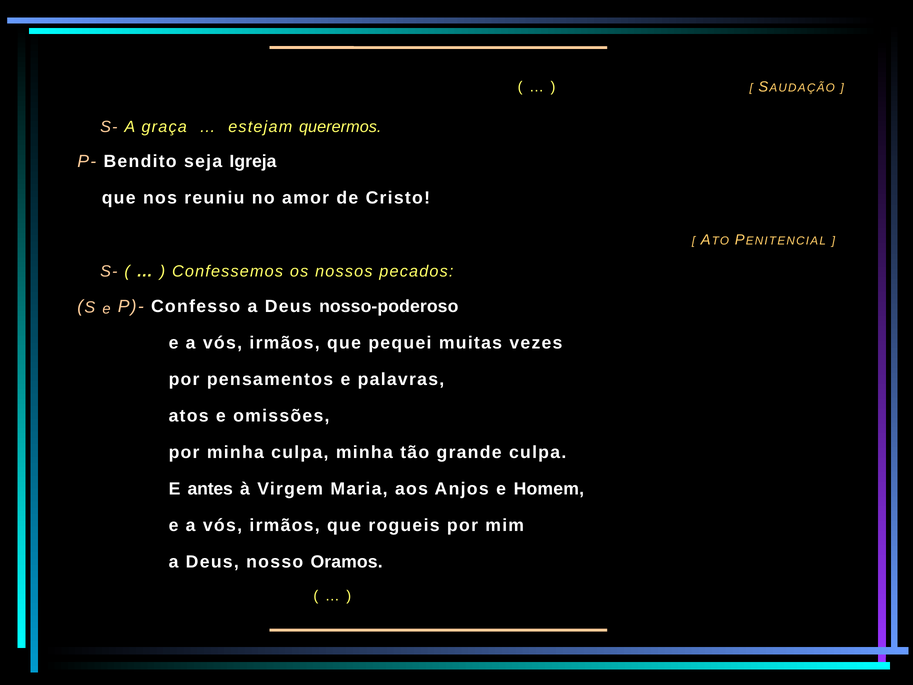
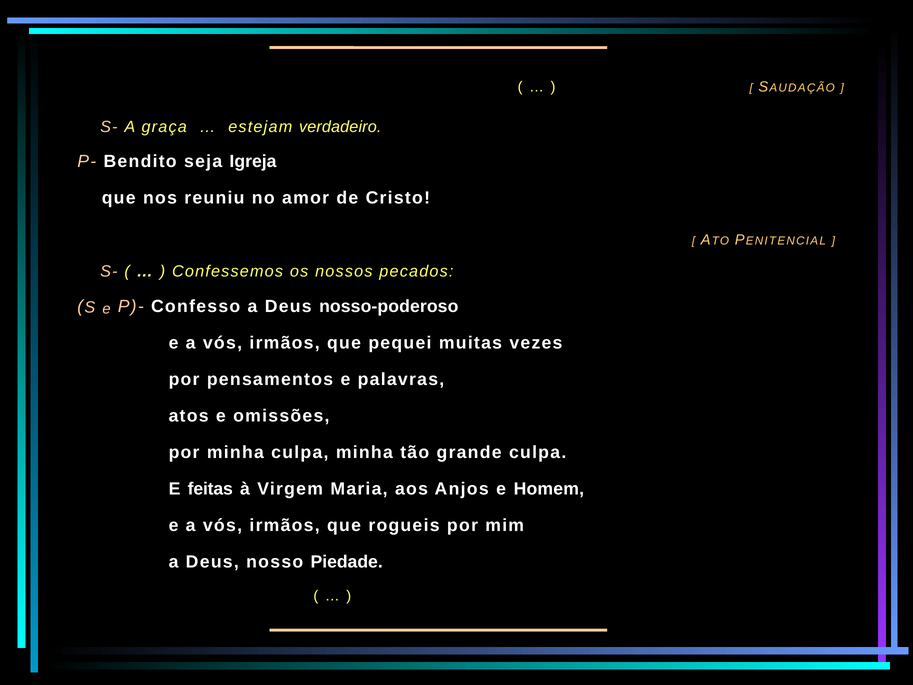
querermos: querermos -> verdadeiro
antes: antes -> feitas
Oramos: Oramos -> Piedade
